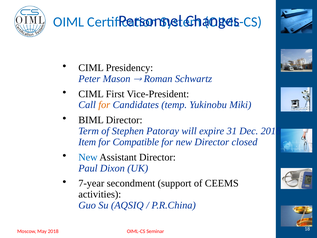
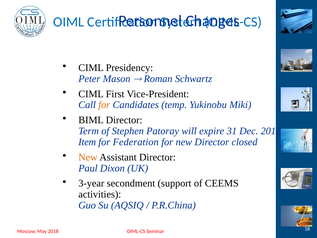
Compatible: Compatible -> Federation
New at (88, 157) colour: blue -> orange
7-year: 7-year -> 3-year
